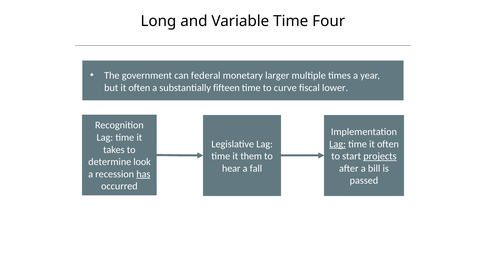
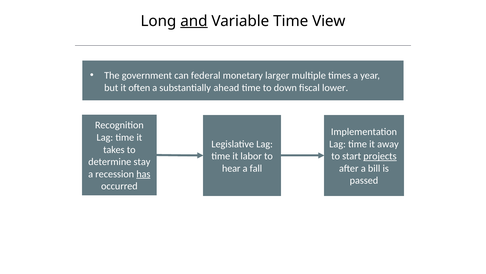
and underline: none -> present
Four: Four -> View
fifteen: fifteen -> ahead
curve: curve -> down
Lag at (338, 144) underline: present -> none
time it often: often -> away
them: them -> labor
look: look -> stay
